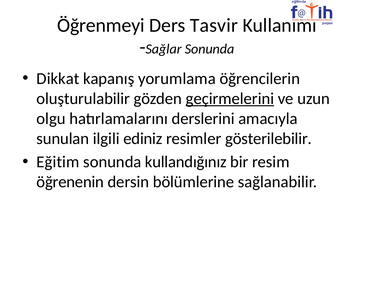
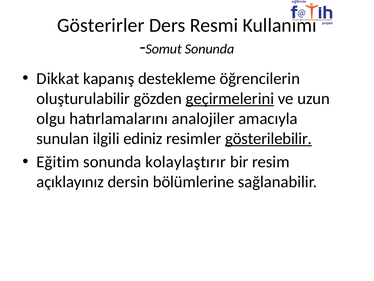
Öğrenmeyi: Öğrenmeyi -> Gösterirler
Tasvir: Tasvir -> Resmi
Sağlar: Sağlar -> Somut
yorumlama: yorumlama -> destekleme
derslerini: derslerini -> analojiler
gösterilebilir underline: none -> present
kullandığınız: kullandığınız -> kolaylaştırır
öğrenenin: öğrenenin -> açıklayınız
